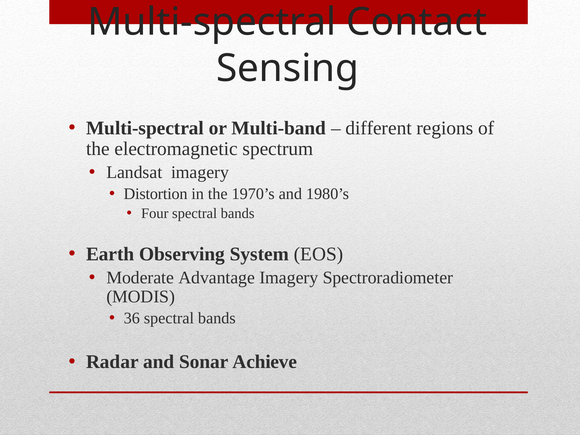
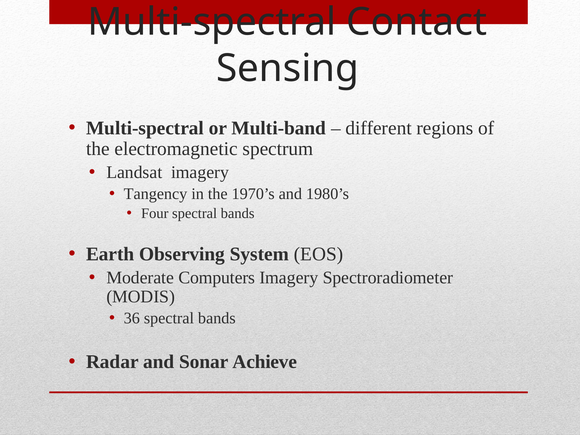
Distortion: Distortion -> Tangency
Advantage: Advantage -> Computers
